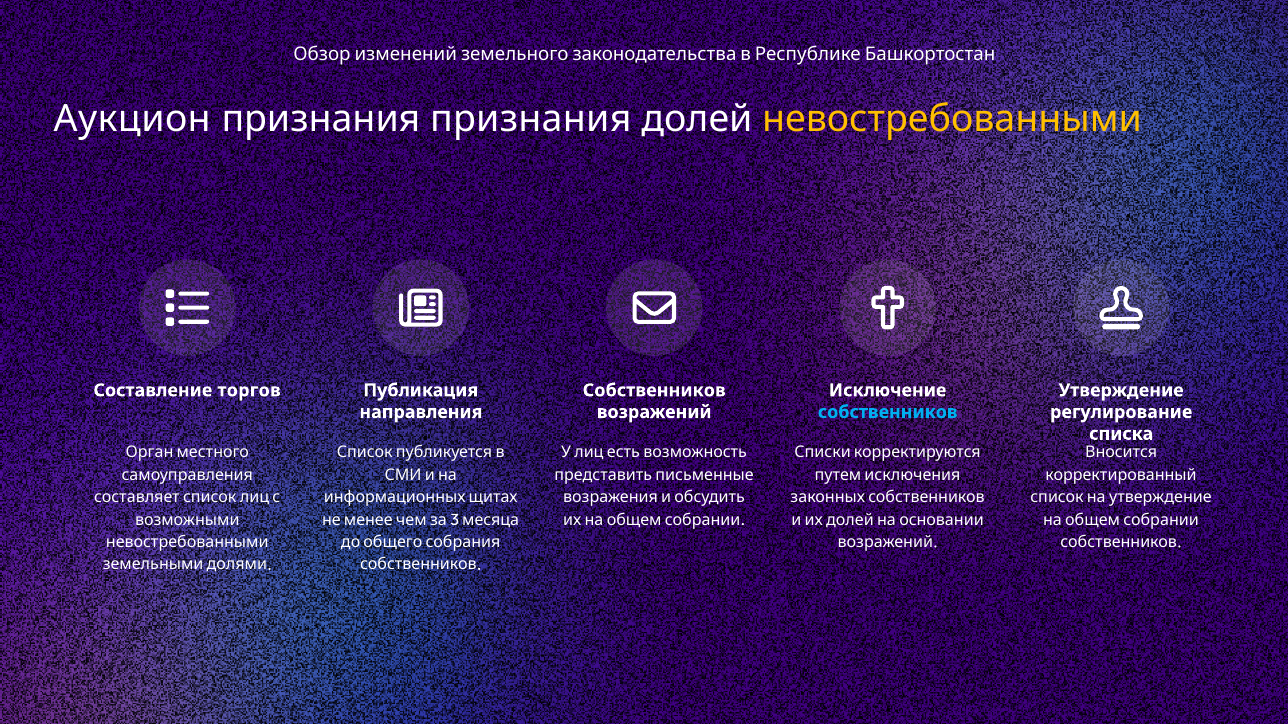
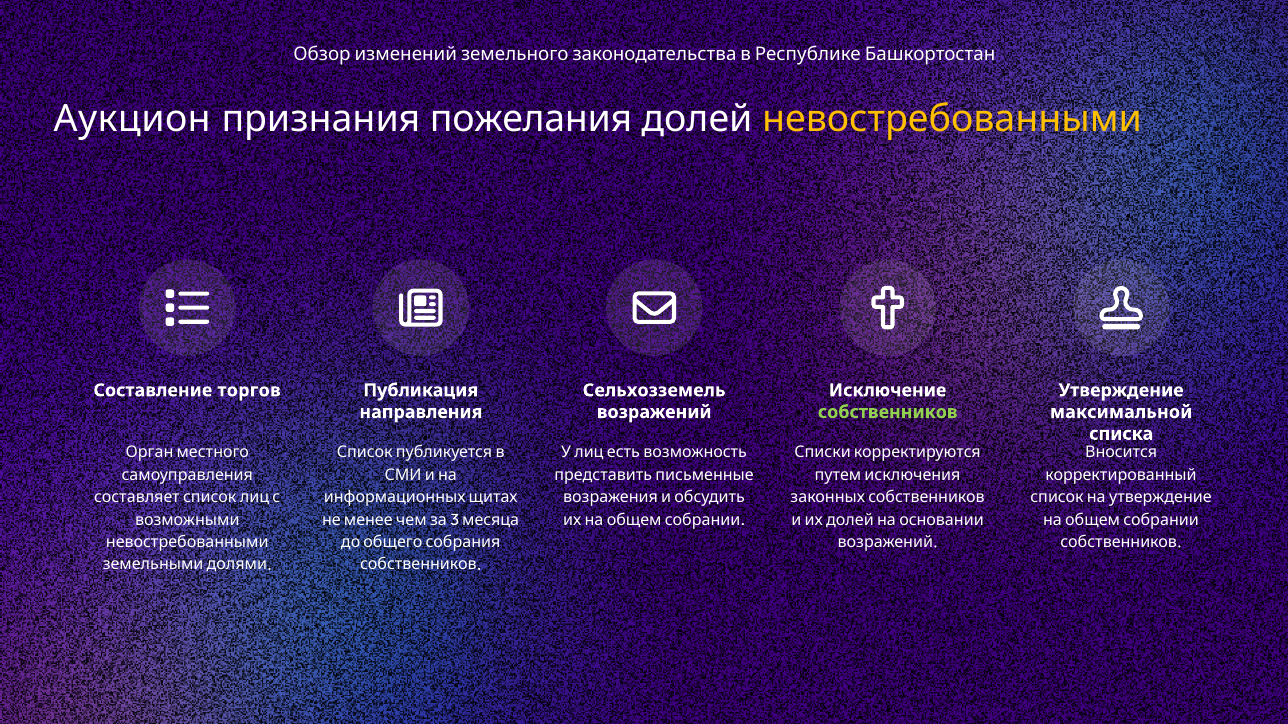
признания признания: признания -> пожелания
Собственников at (654, 391): Собственников -> Сельхозземель
собственников at (888, 412) colour: light blue -> light green
регулирование: регулирование -> максимальной
